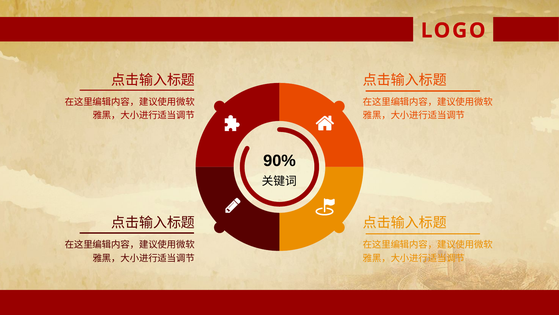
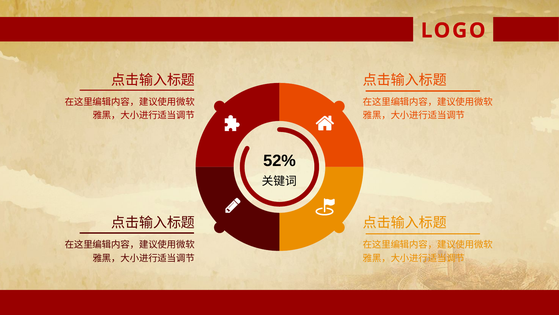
90%: 90% -> 52%
